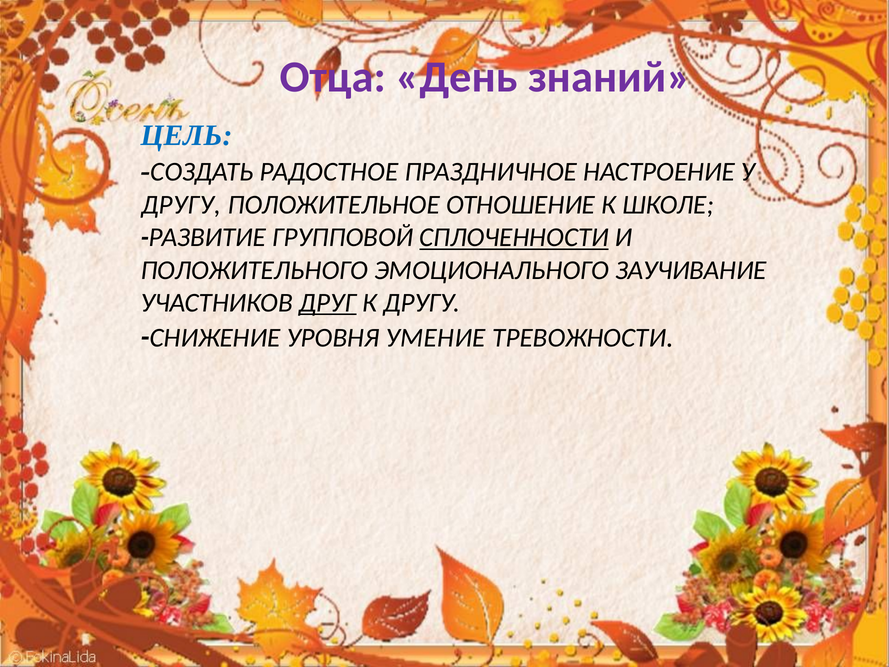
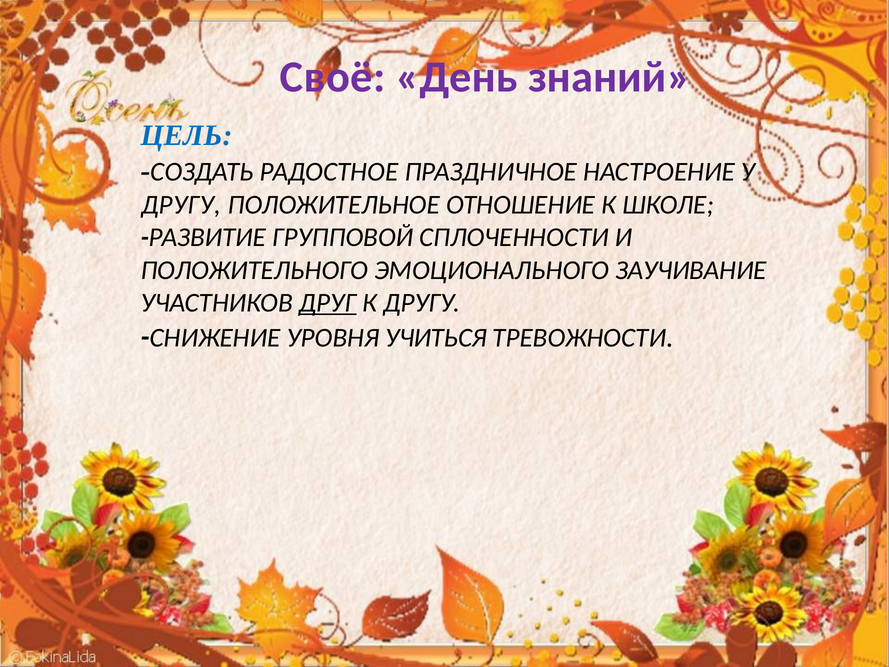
Отца: Отца -> Своё
СПЛОЧЕННОСТИ underline: present -> none
УМЕНИЕ: УМЕНИЕ -> УЧИТЬСЯ
